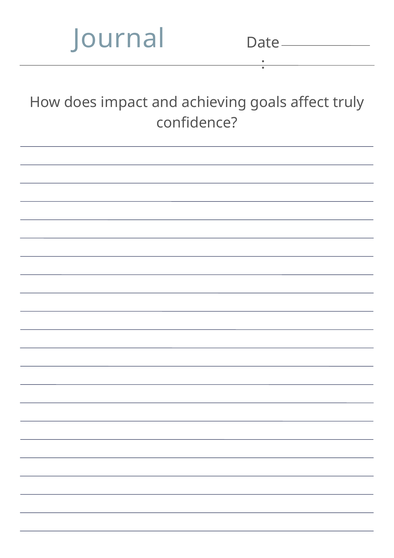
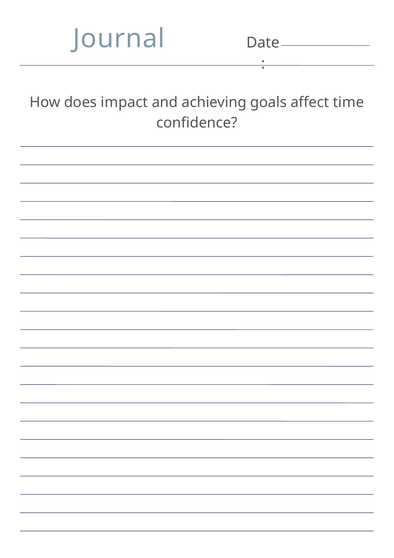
truly: truly -> time
